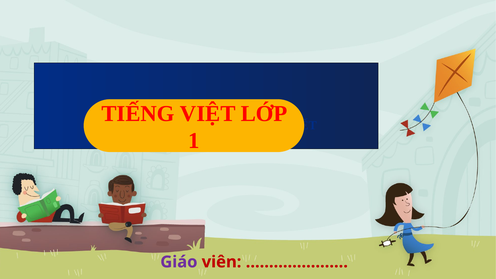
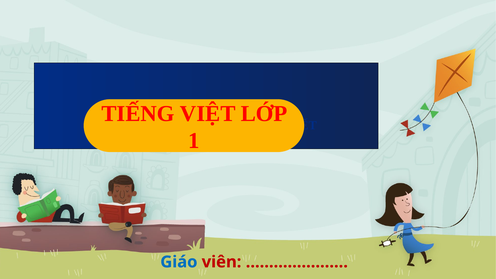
Giáo colour: purple -> blue
